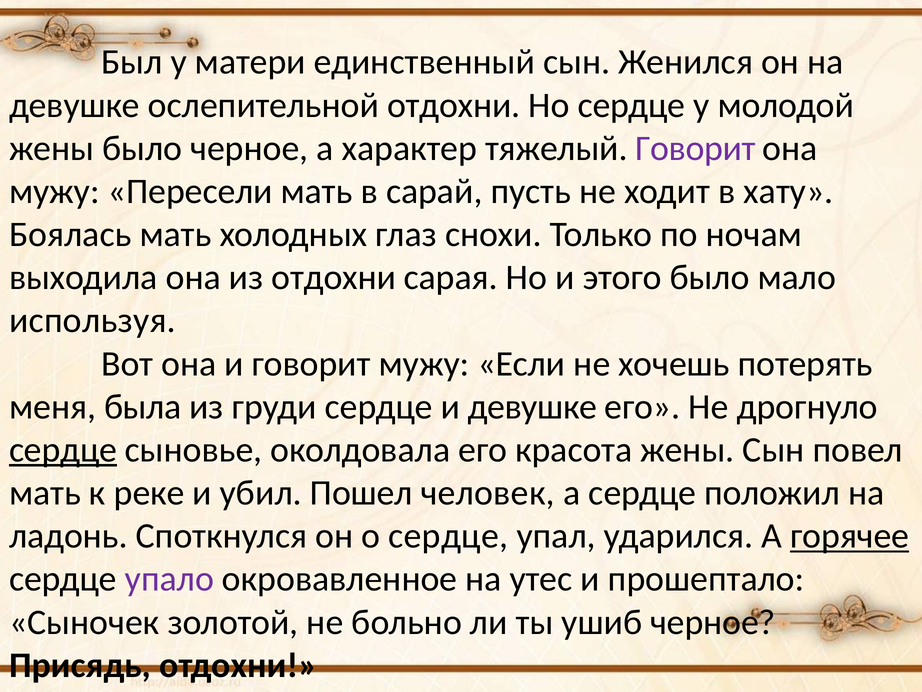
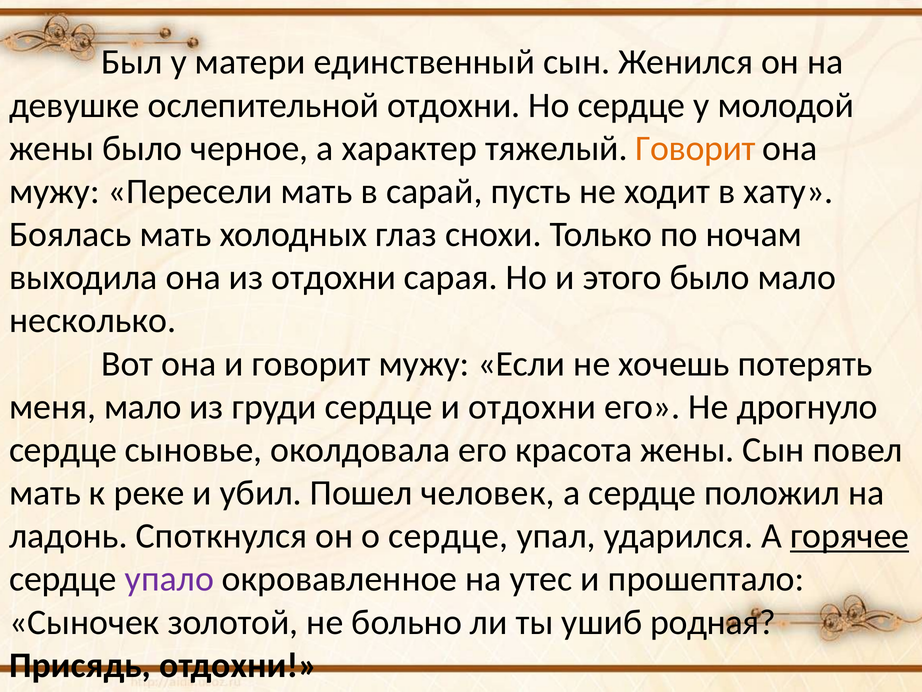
Говорит at (695, 148) colour: purple -> orange
используя: используя -> несколько
меня была: была -> мало
и девушке: девушке -> отдохни
сердце at (63, 450) underline: present -> none
ушиб черное: черное -> родная
